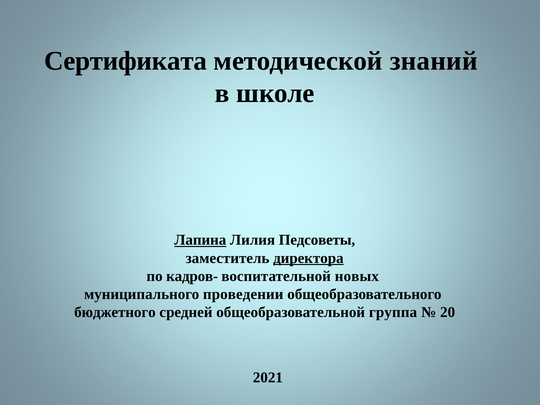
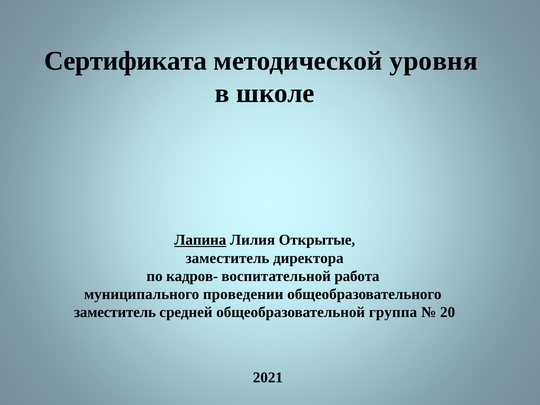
знаний: знаний -> уровня
Педсоветы: Педсоветы -> Открытые
директора underline: present -> none
новых: новых -> работа
бюджетного at (115, 312): бюджетного -> заместитель
